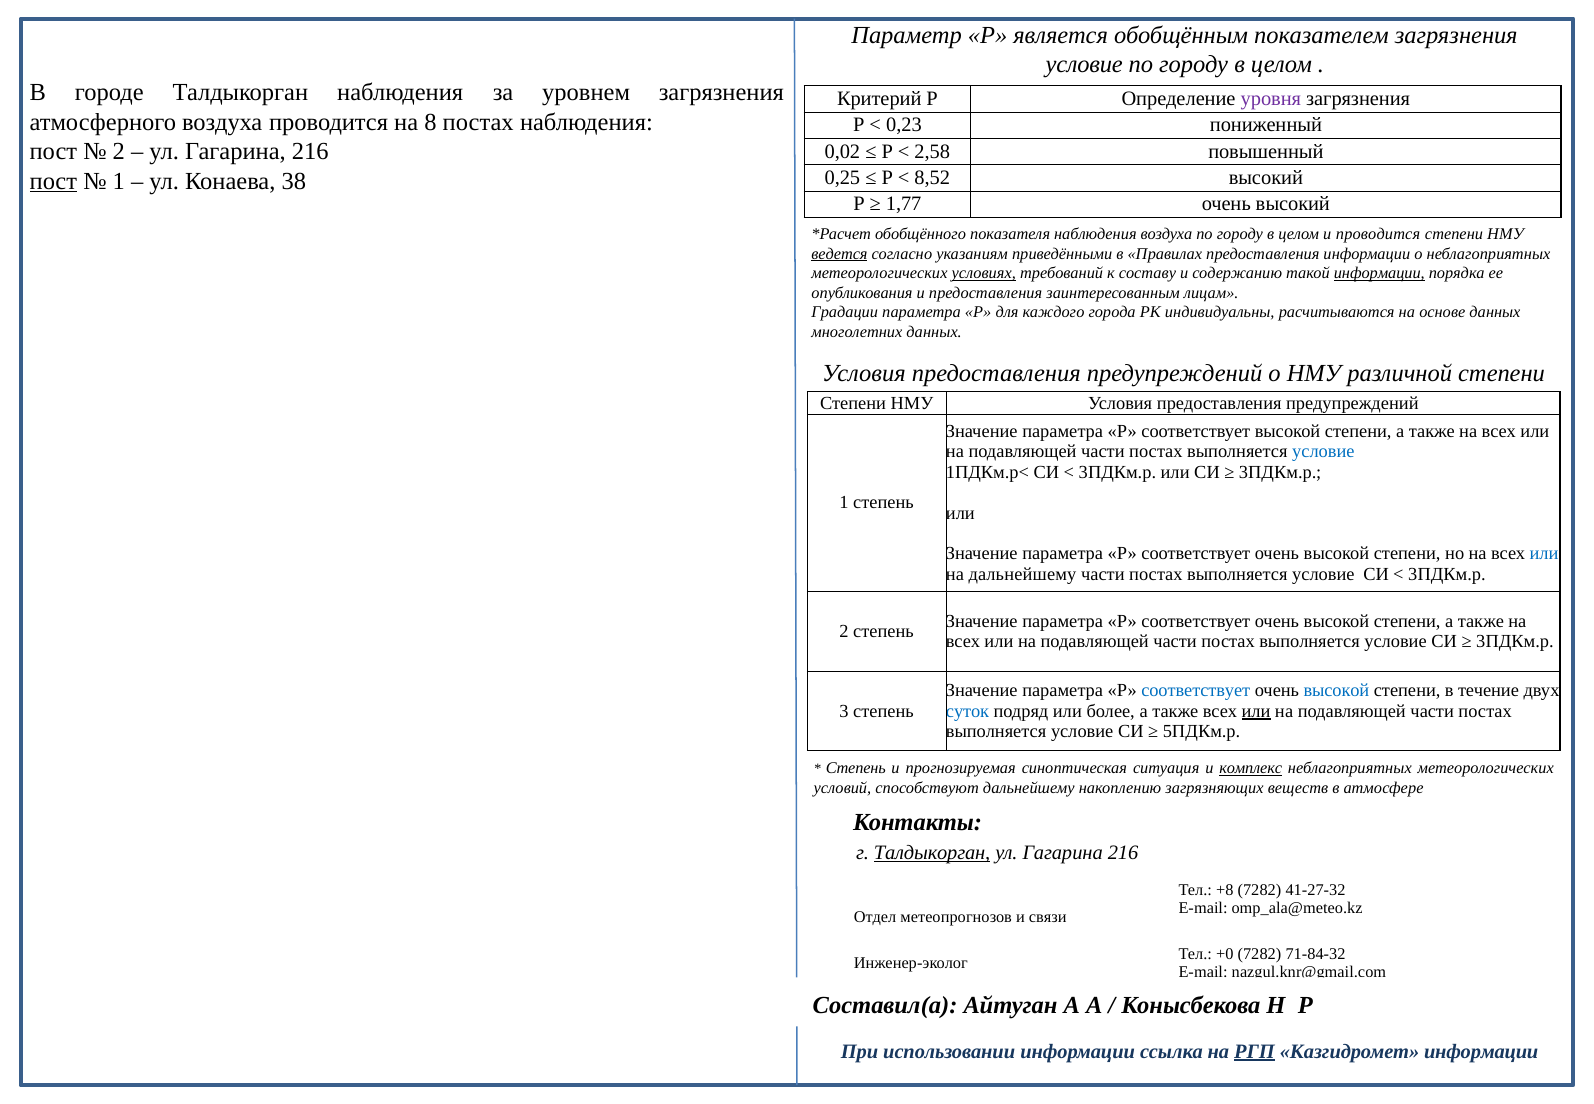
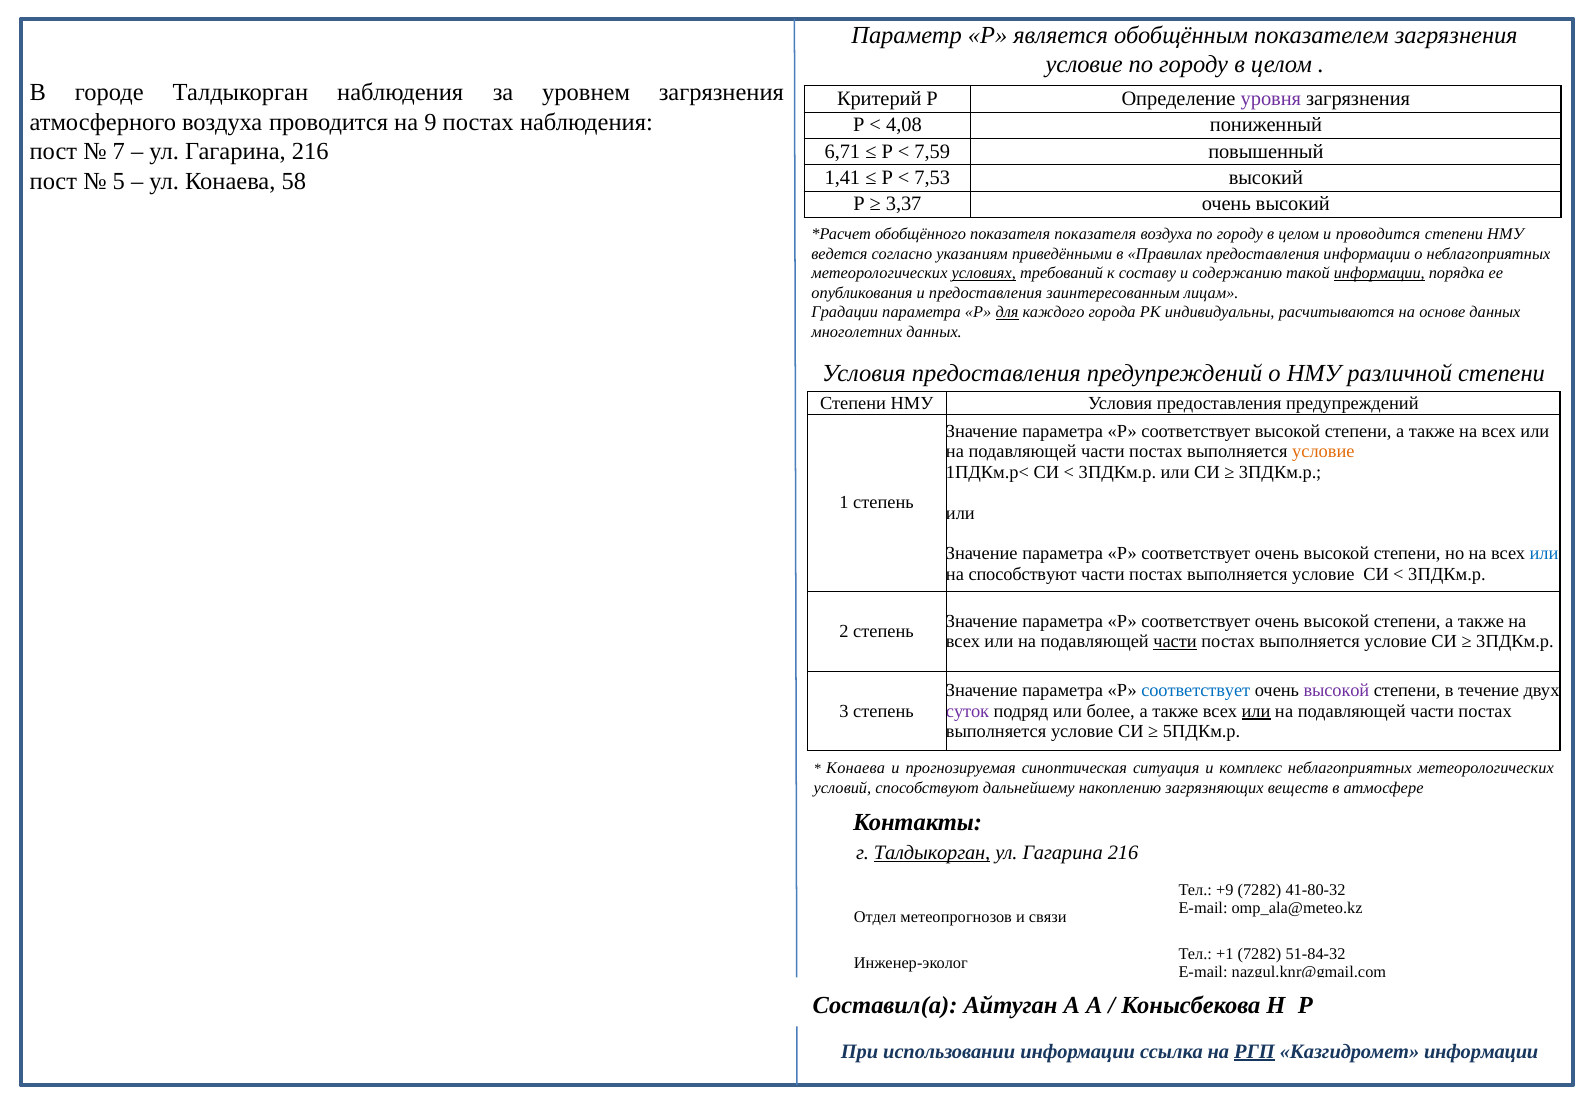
8: 8 -> 9
0,23: 0,23 -> 4,08
2 at (119, 151): 2 -> 7
0,02: 0,02 -> 6,71
2,58: 2,58 -> 7,59
0,25: 0,25 -> 1,41
8,52: 8,52 -> 7,53
пост at (53, 181) underline: present -> none
1 at (119, 181): 1 -> 5
38: 38 -> 58
1,77: 1,77 -> 3,37
показателя наблюдения: наблюдения -> показателя
ведется underline: present -> none
для underline: none -> present
условие at (1323, 452) colour: blue -> orange
на дальнейшему: дальнейшему -> способствуют
части at (1175, 641) underline: none -> present
высокой at (1336, 690) colour: blue -> purple
суток colour: blue -> purple
Степень at (856, 768): Степень -> Конаева
комплекс underline: present -> none
+8: +8 -> +9
41-27-32: 41-27-32 -> 41-80-32
+0: +0 -> +1
71-84-32: 71-84-32 -> 51-84-32
